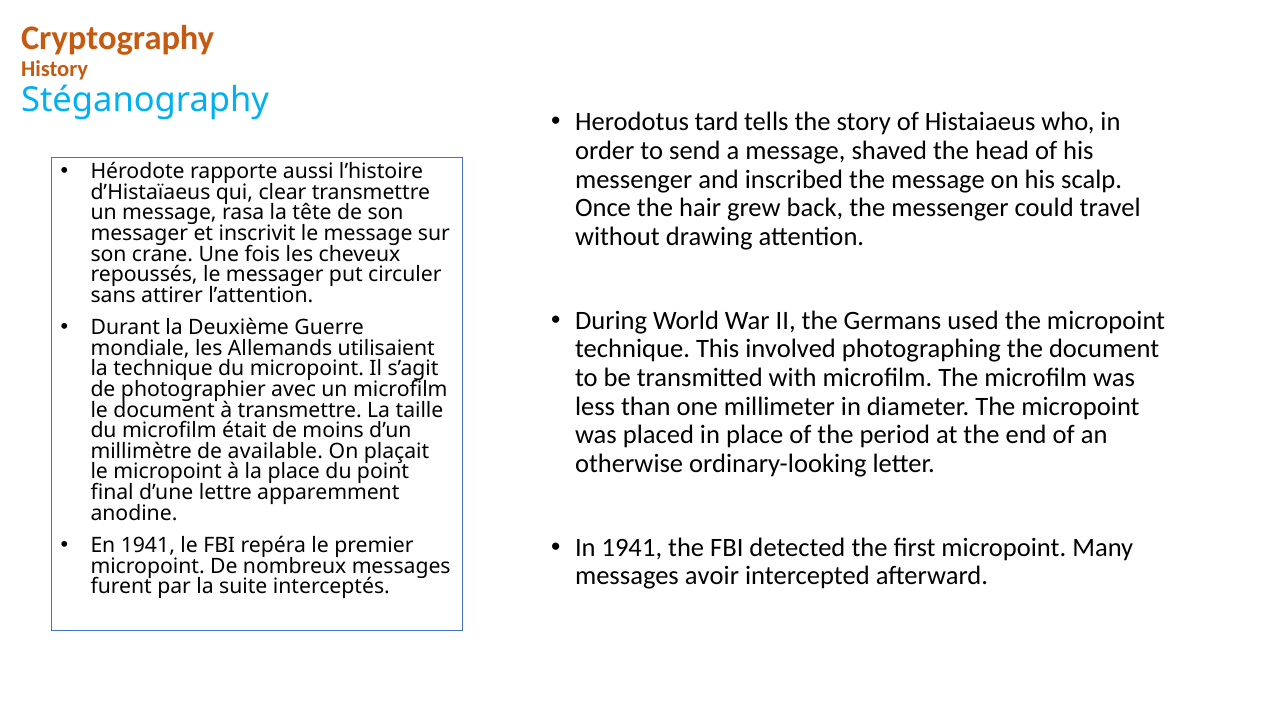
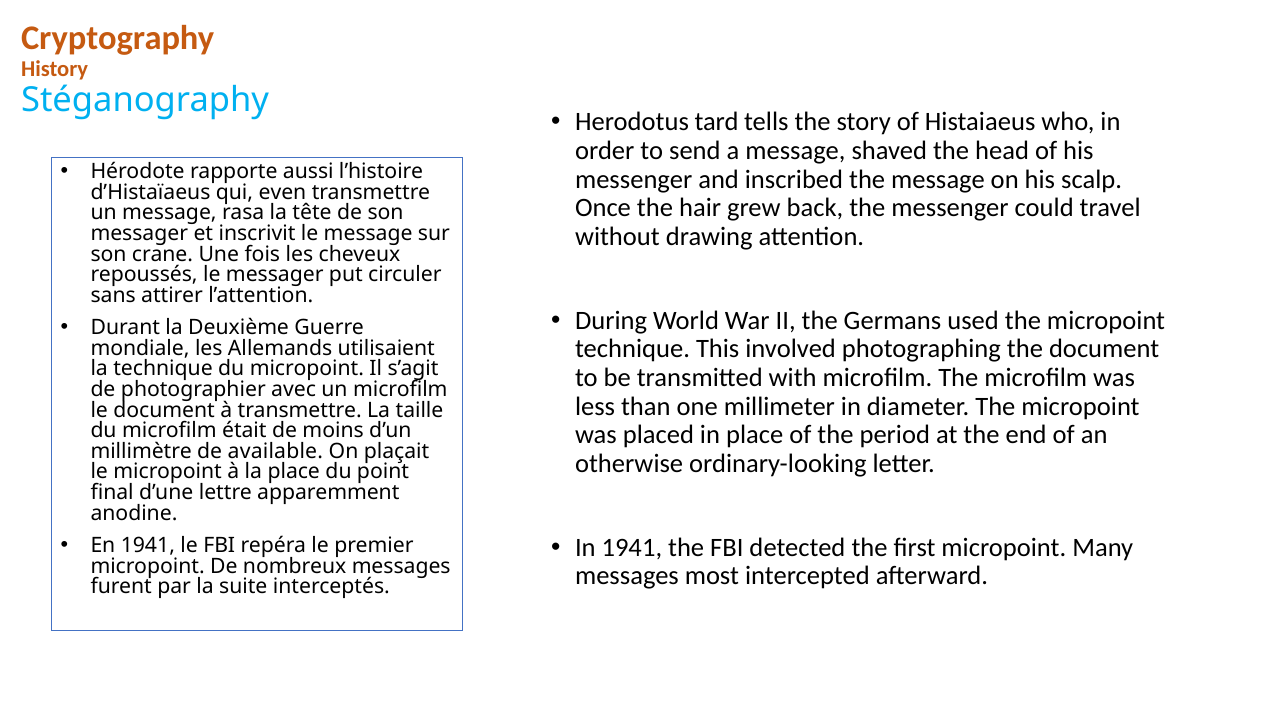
clear: clear -> even
avoir: avoir -> most
